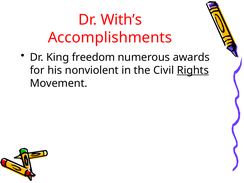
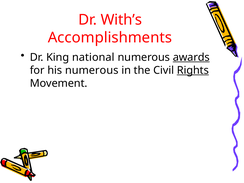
freedom: freedom -> national
awards underline: none -> present
his nonviolent: nonviolent -> numerous
